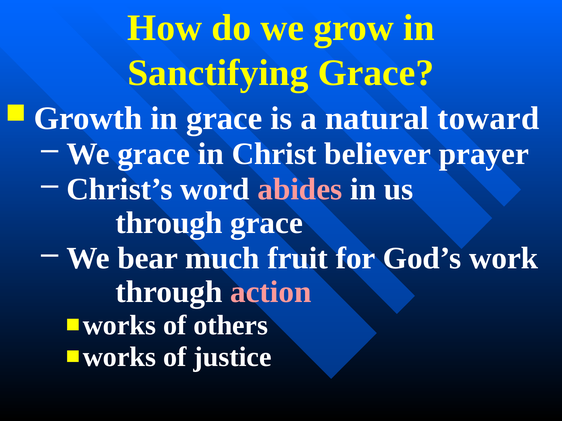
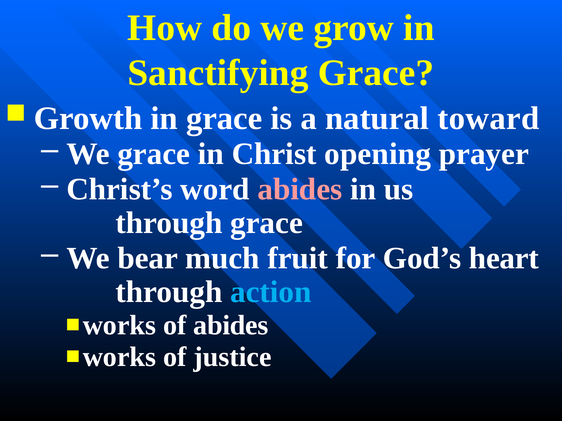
believer: believer -> opening
work: work -> heart
action colour: pink -> light blue
of others: others -> abides
